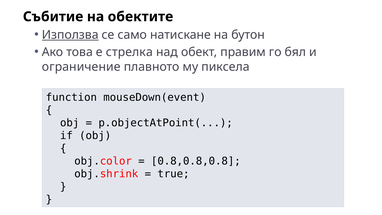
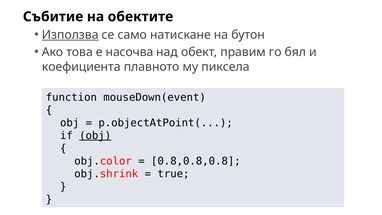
стрелка: стрелка -> насочва
ограничение: ограничение -> коефициента
obj at (95, 136) underline: none -> present
